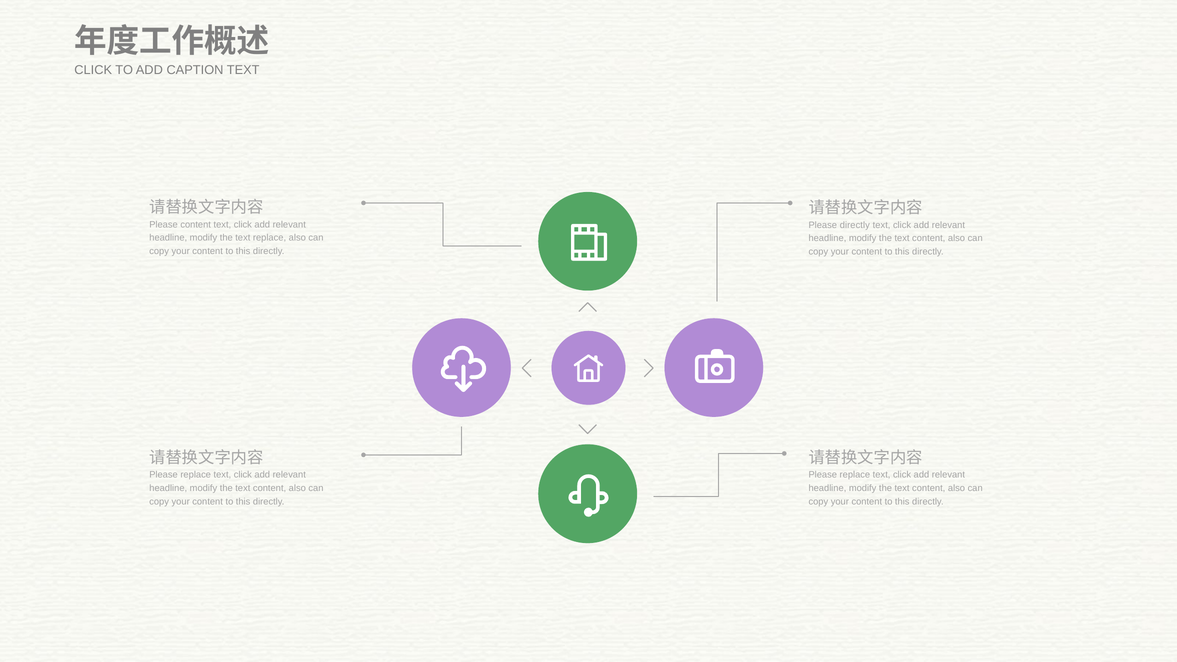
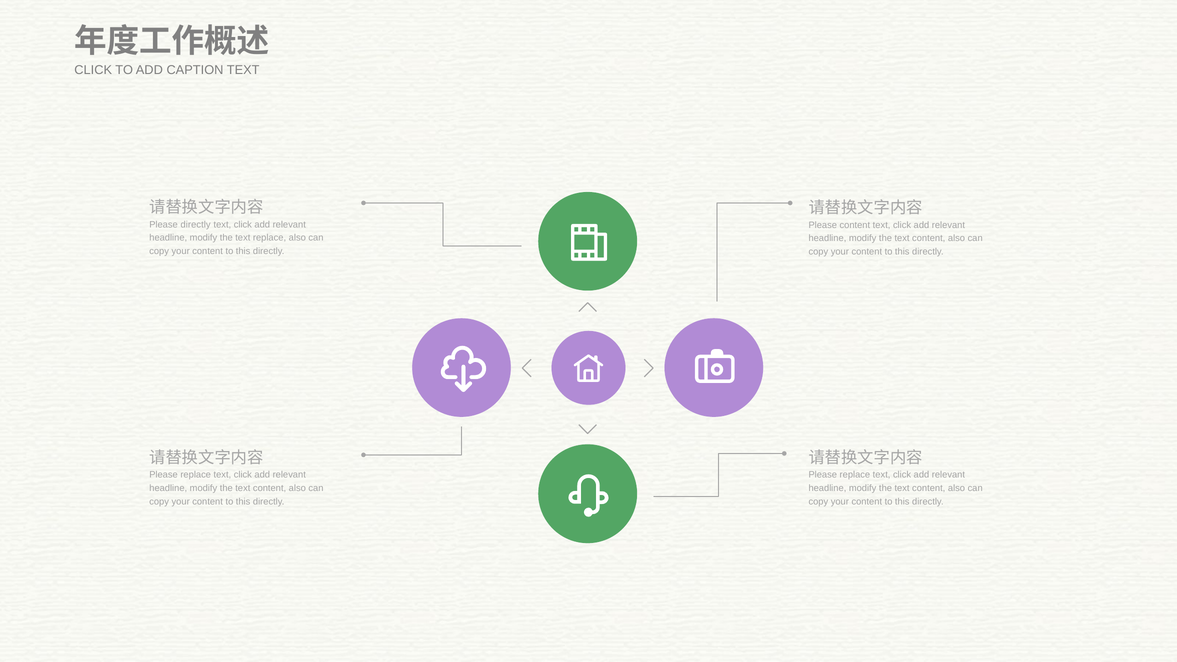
Please content: content -> directly
Please directly: directly -> content
